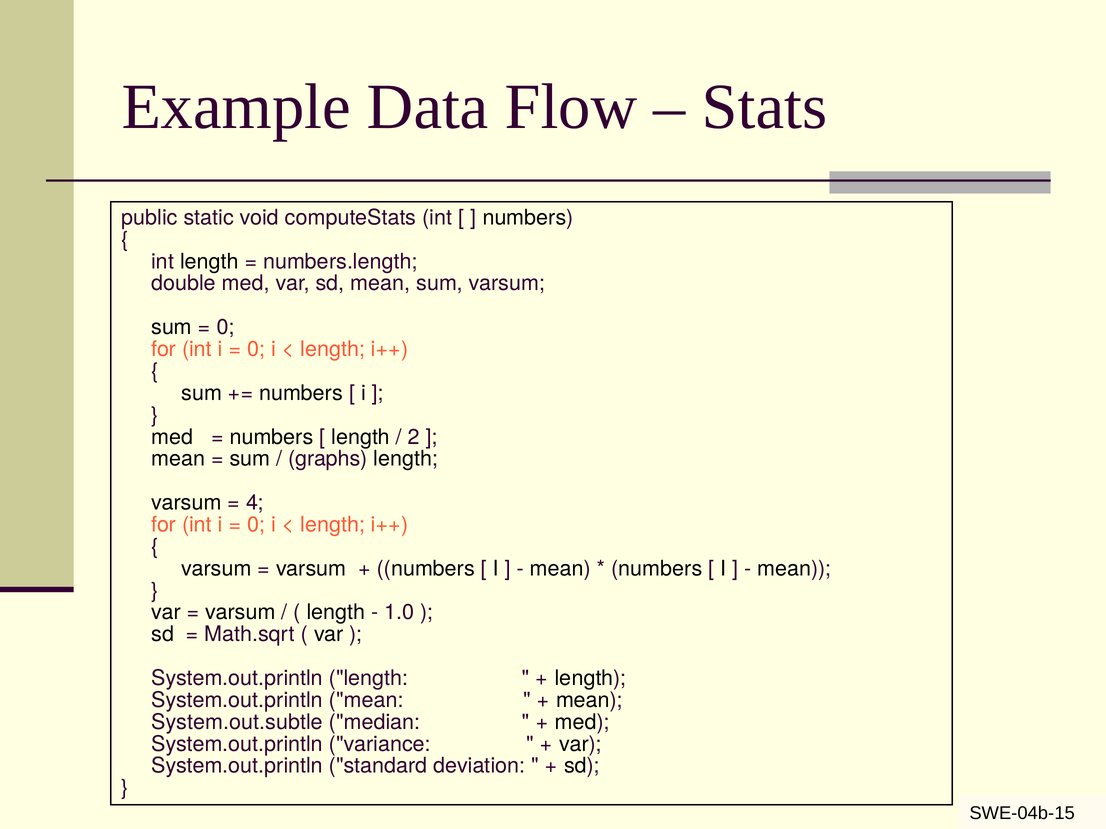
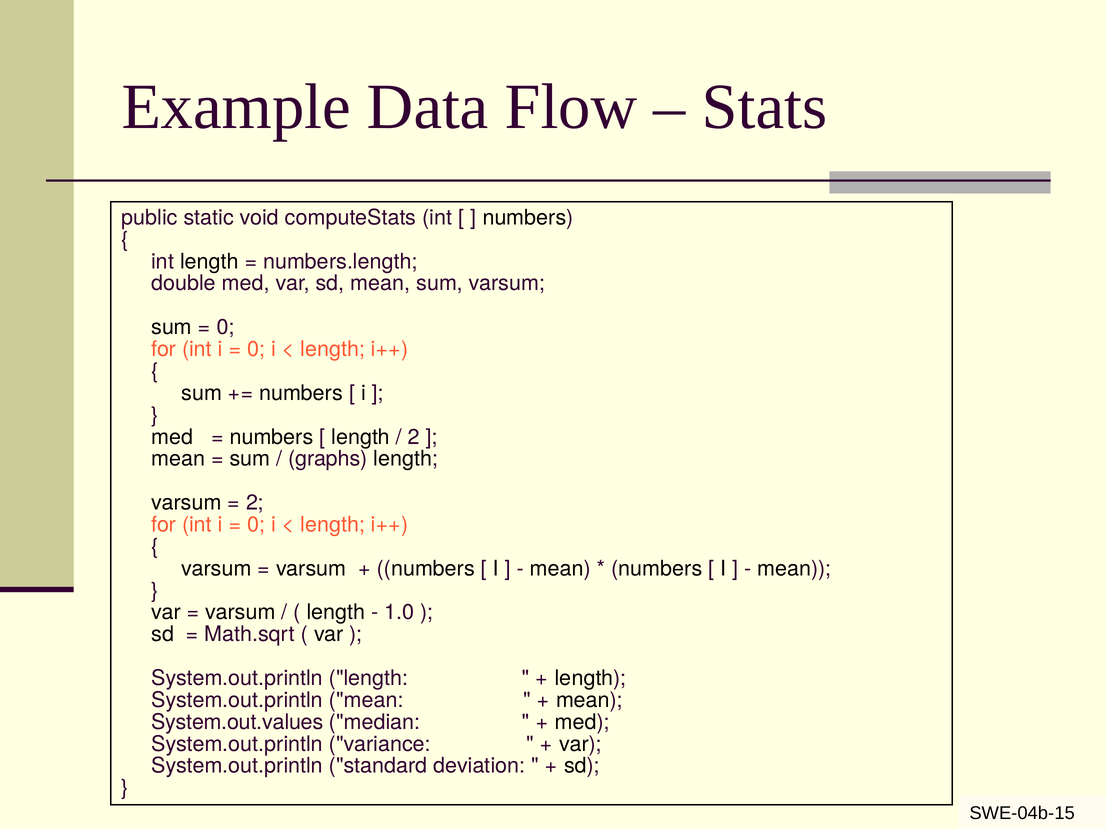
4 at (255, 503): 4 -> 2
System.out.subtle: System.out.subtle -> System.out.values
